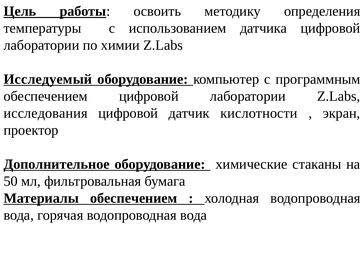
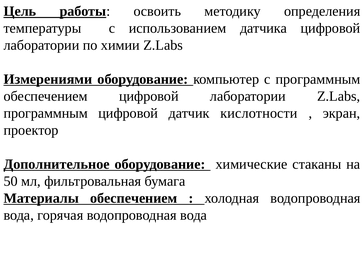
Исследуемый: Исследуемый -> Измерениями
исследования at (46, 113): исследования -> программным
